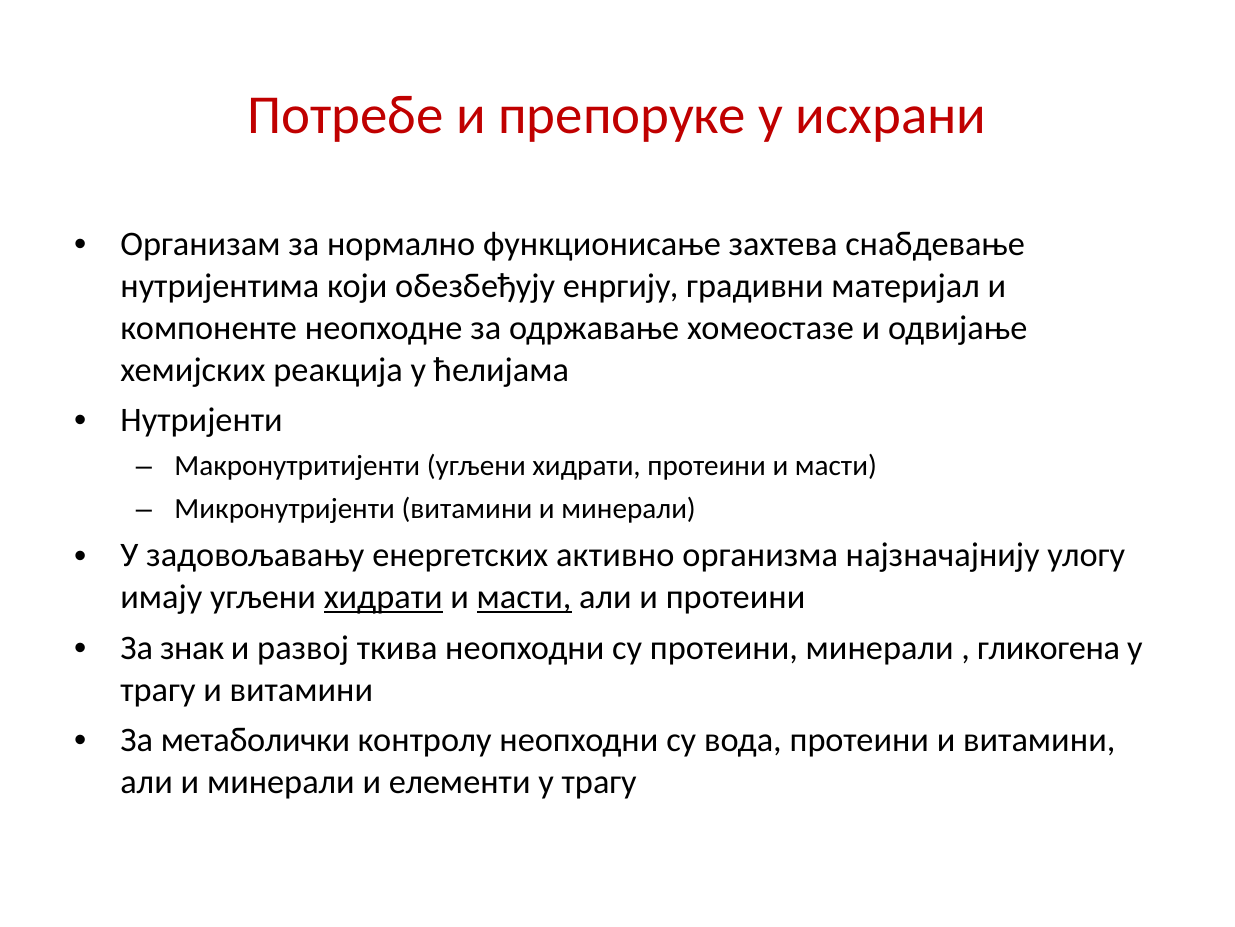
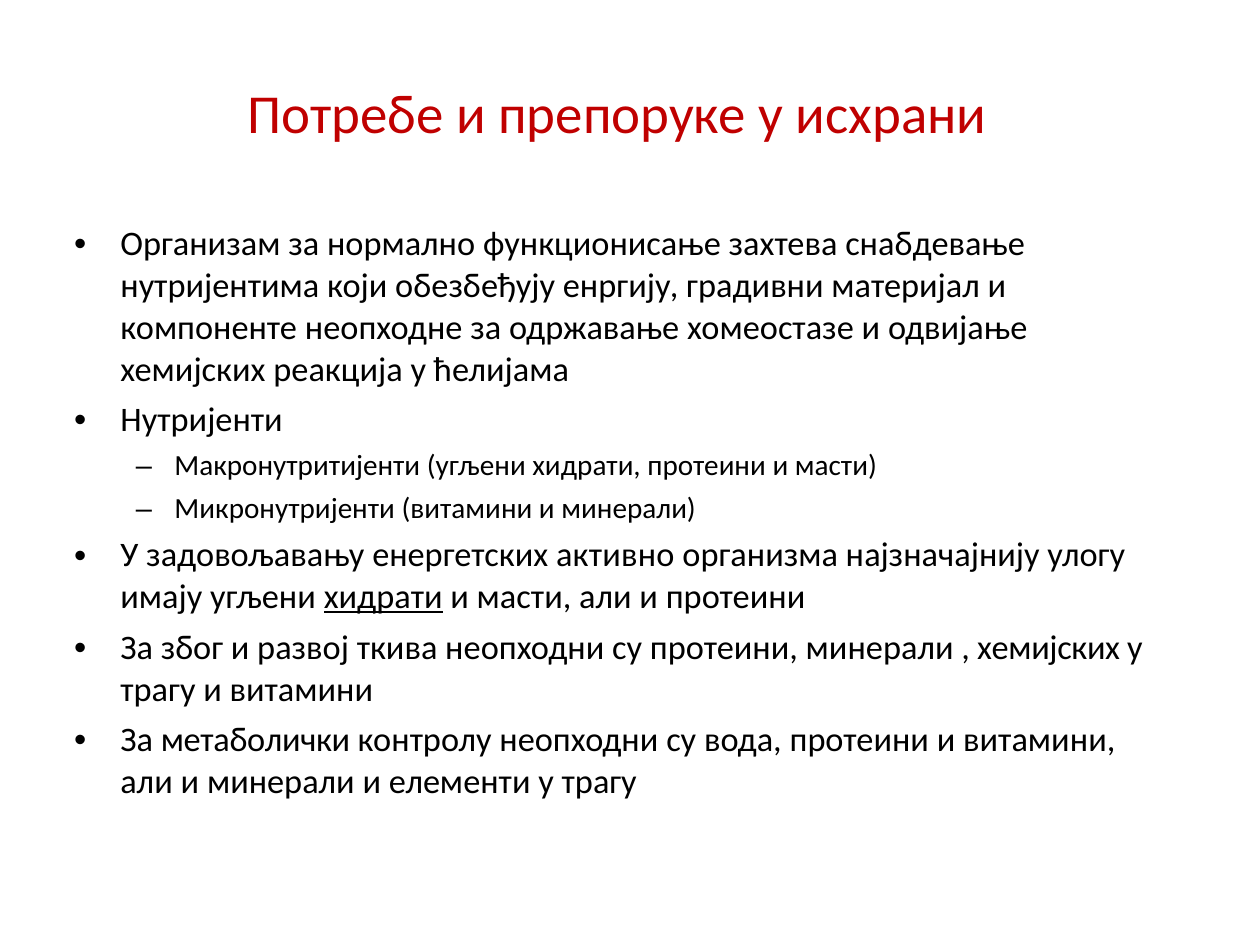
масти at (524, 597) underline: present -> none
знак: знак -> због
гликогена at (1049, 647): гликогена -> хемијских
